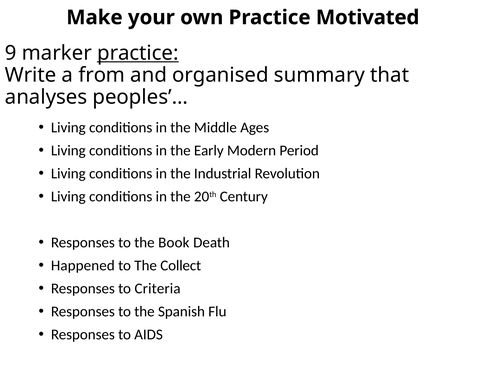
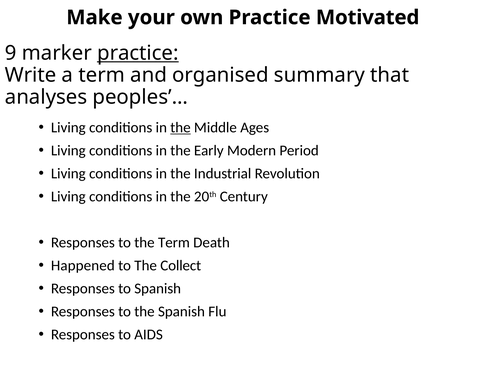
a from: from -> term
the at (180, 128) underline: none -> present
the Book: Book -> Term
to Criteria: Criteria -> Spanish
